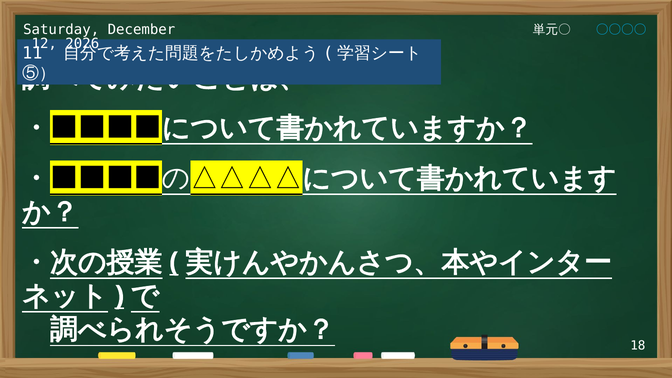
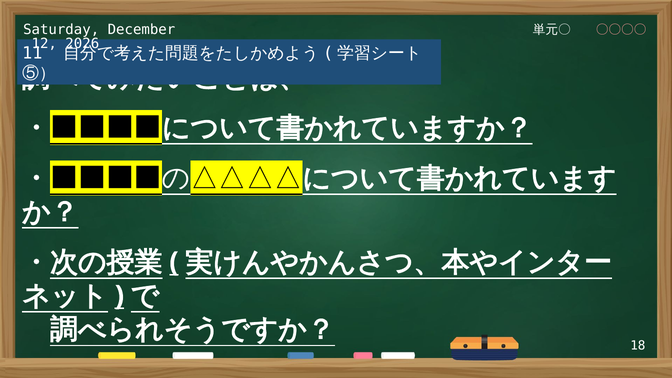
〇〇〇〇 colour: light blue -> pink
